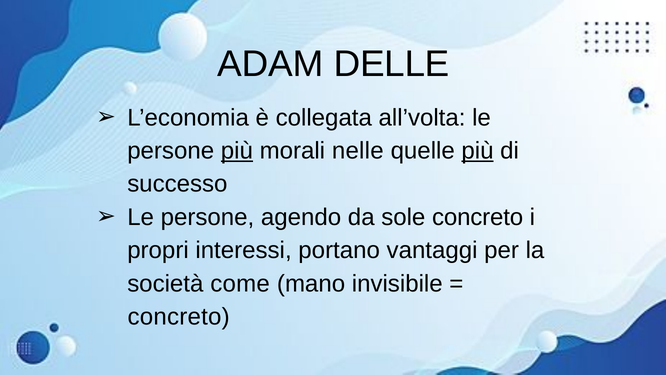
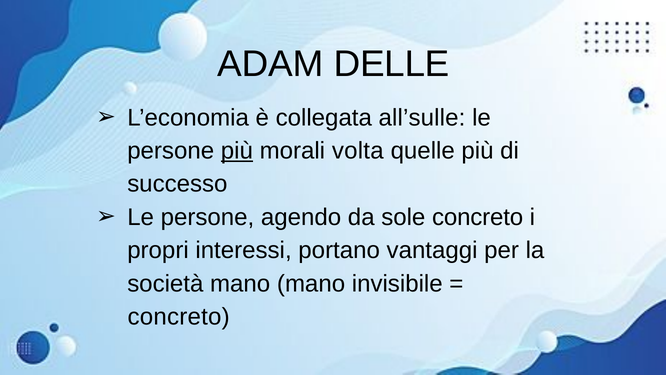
all’volta: all’volta -> all’sulle
nelle: nelle -> volta
più at (478, 151) underline: present -> none
società come: come -> mano
